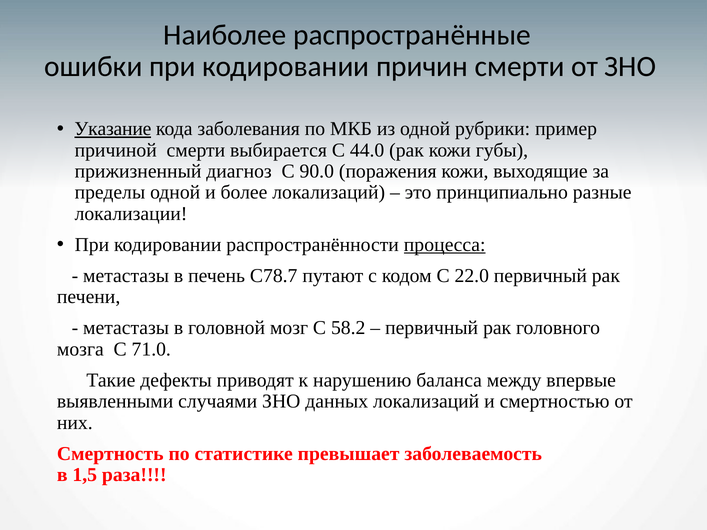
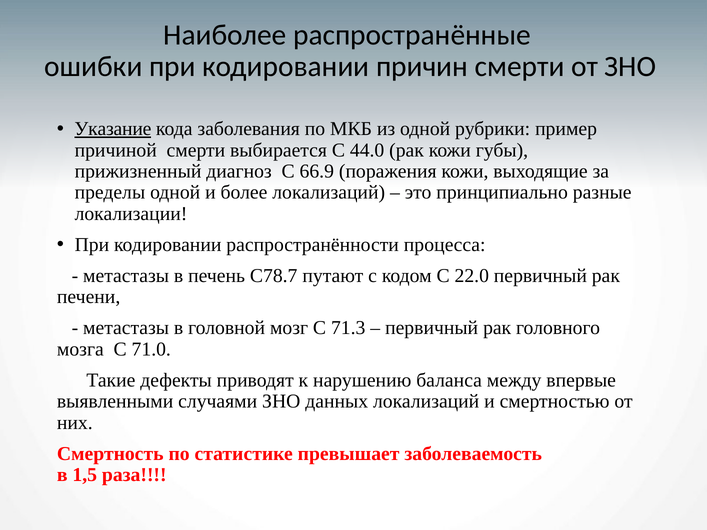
90.0: 90.0 -> 66.9
процесса underline: present -> none
58.2: 58.2 -> 71.3
